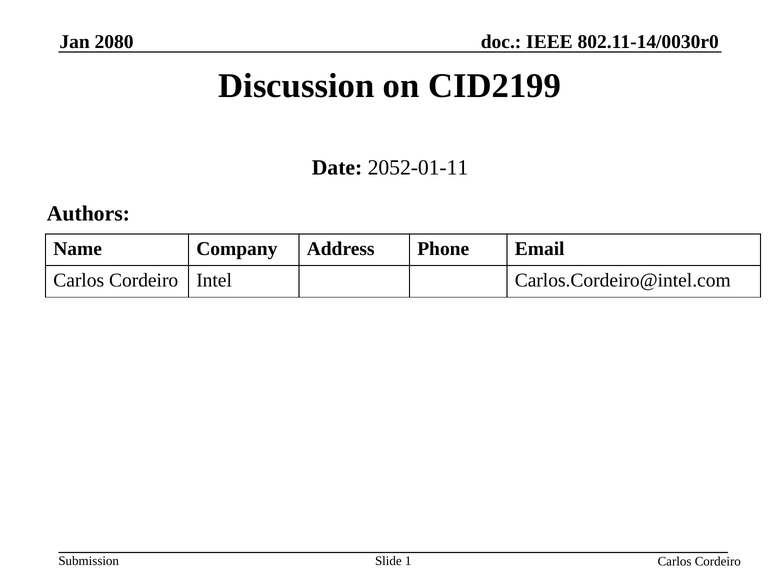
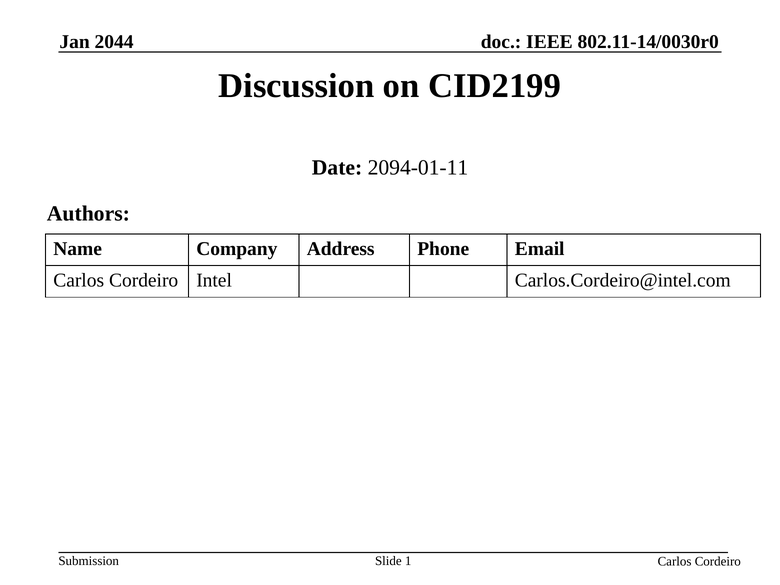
2080: 2080 -> 2044
2052-01-11: 2052-01-11 -> 2094-01-11
